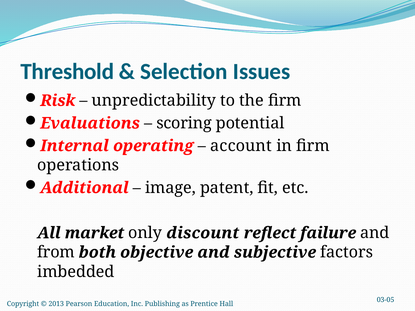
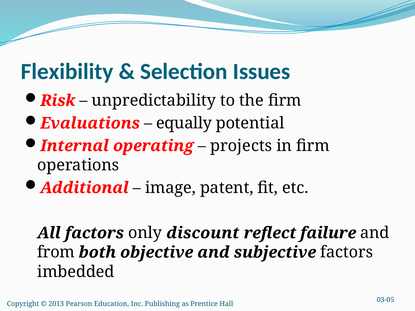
Threshold: Threshold -> Flexibility
scoring: scoring -> equally
account: account -> projects
All market: market -> factors
